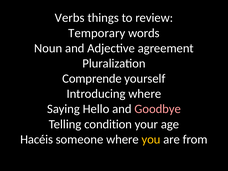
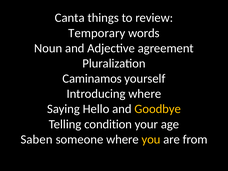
Verbs: Verbs -> Canta
Comprende: Comprende -> Caminamos
Goodbye colour: pink -> yellow
Hacéis: Hacéis -> Saben
